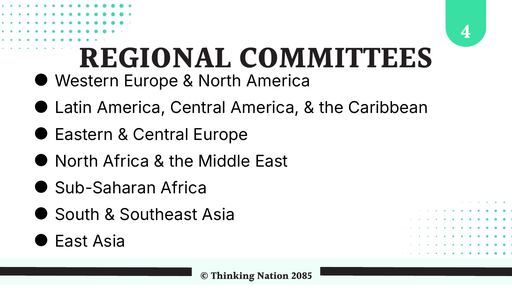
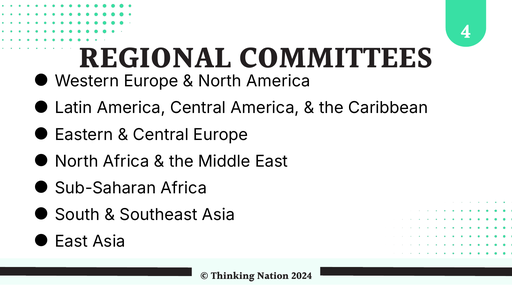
2085: 2085 -> 2024
